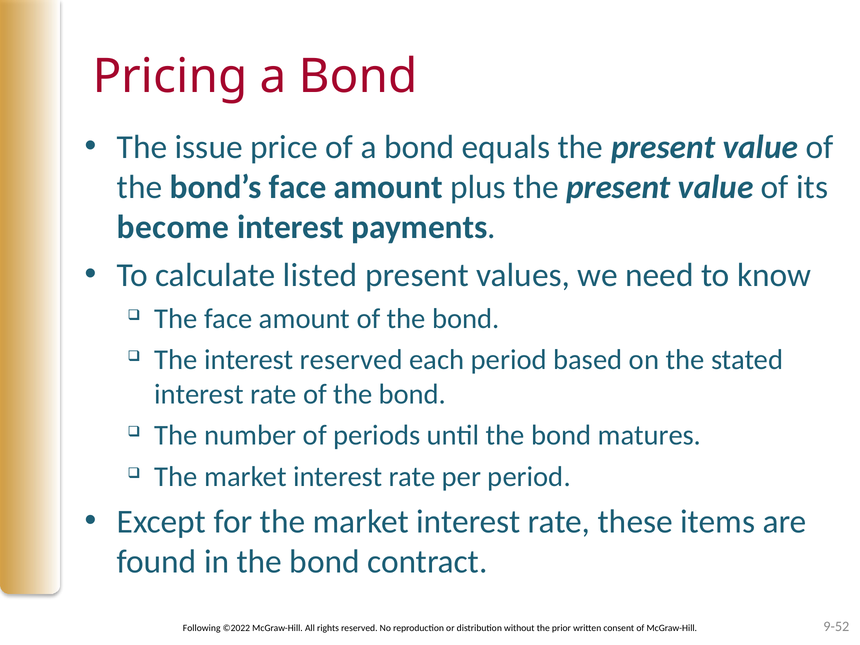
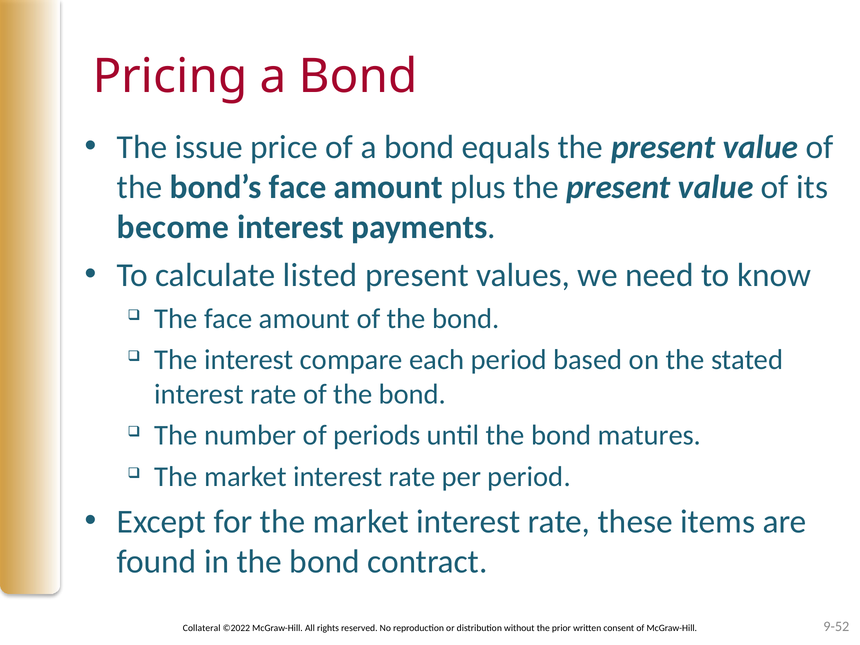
interest reserved: reserved -> compare
Following: Following -> Collateral
